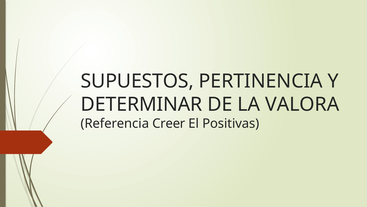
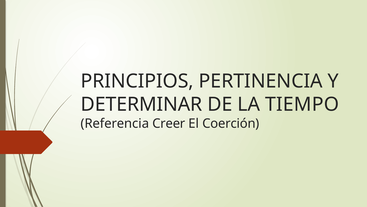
SUPUESTOS: SUPUESTOS -> PRINCIPIOS
VALORA: VALORA -> TIEMPO
Positivas: Positivas -> Coerción
